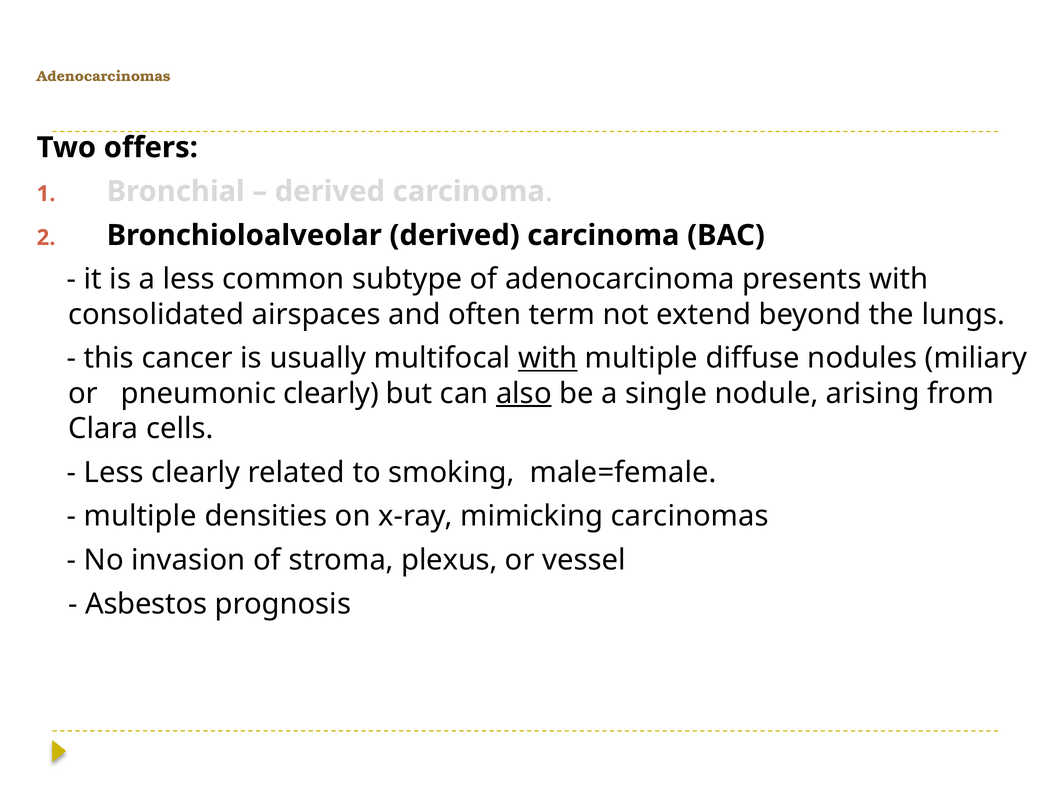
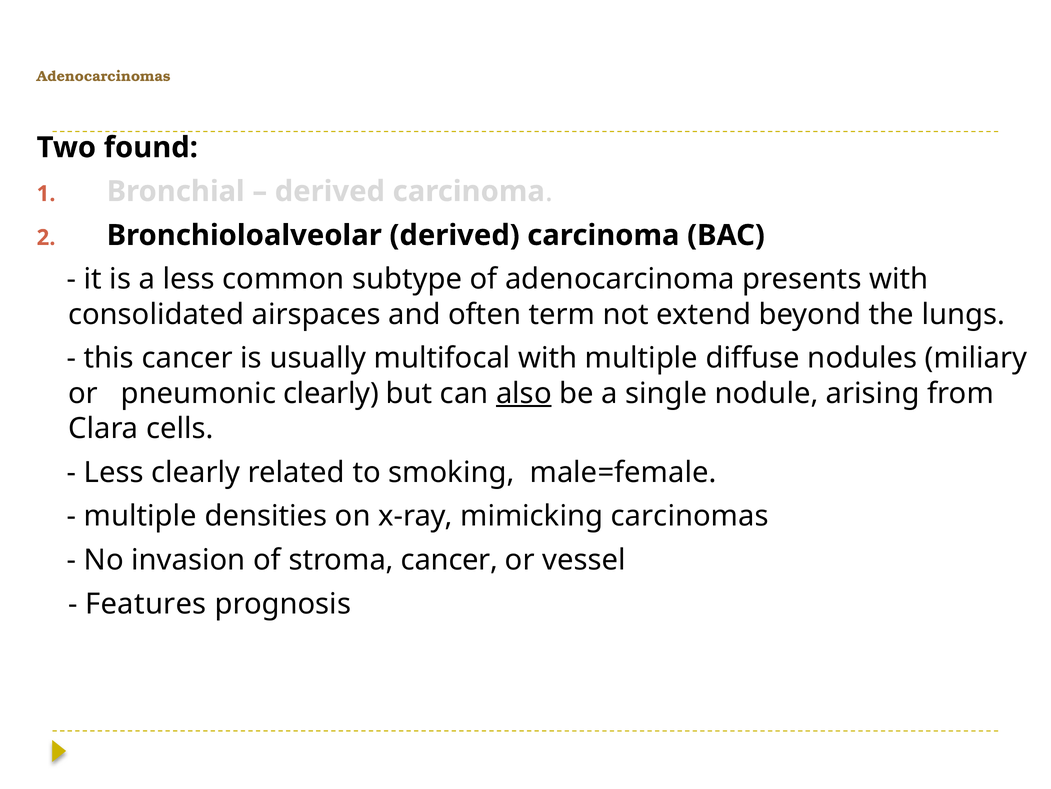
offers: offers -> found
with at (548, 358) underline: present -> none
stroma plexus: plexus -> cancer
Asbestos: Asbestos -> Features
